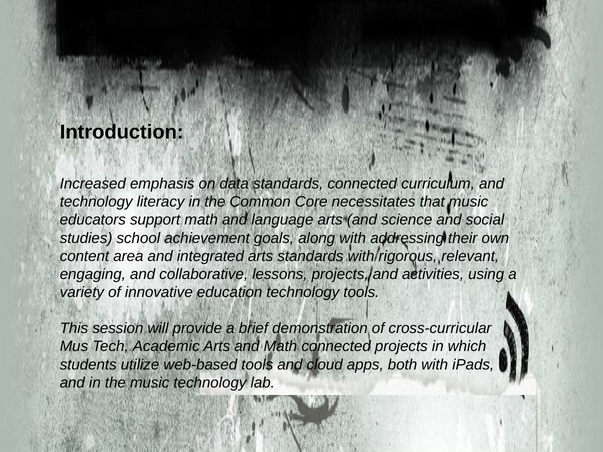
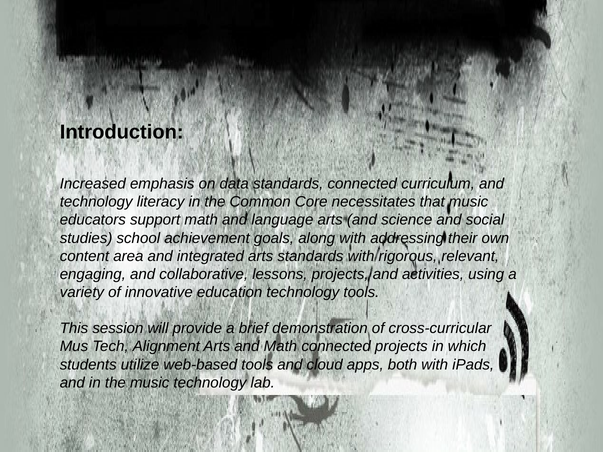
Academic: Academic -> Alignment
